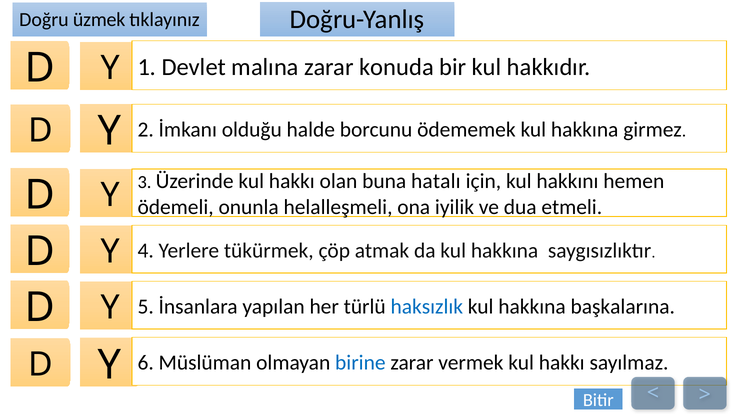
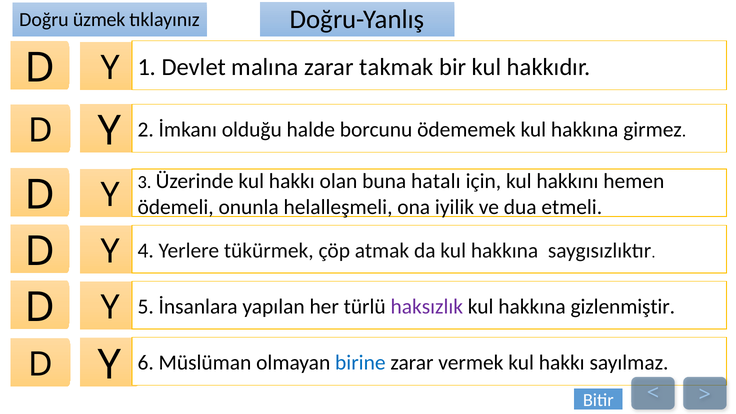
konuda: konuda -> takmak
haksızlık colour: blue -> purple
başkalarına: başkalarına -> gizlenmiştir
